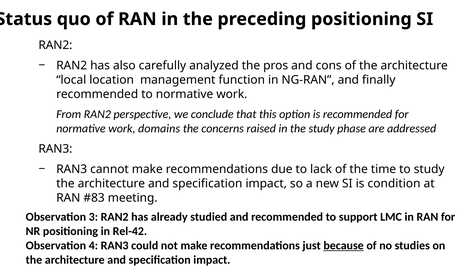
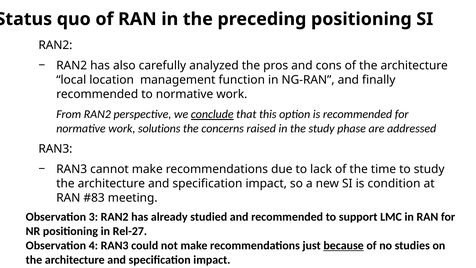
conclude underline: none -> present
domains: domains -> solutions
Rel-42: Rel-42 -> Rel-27
